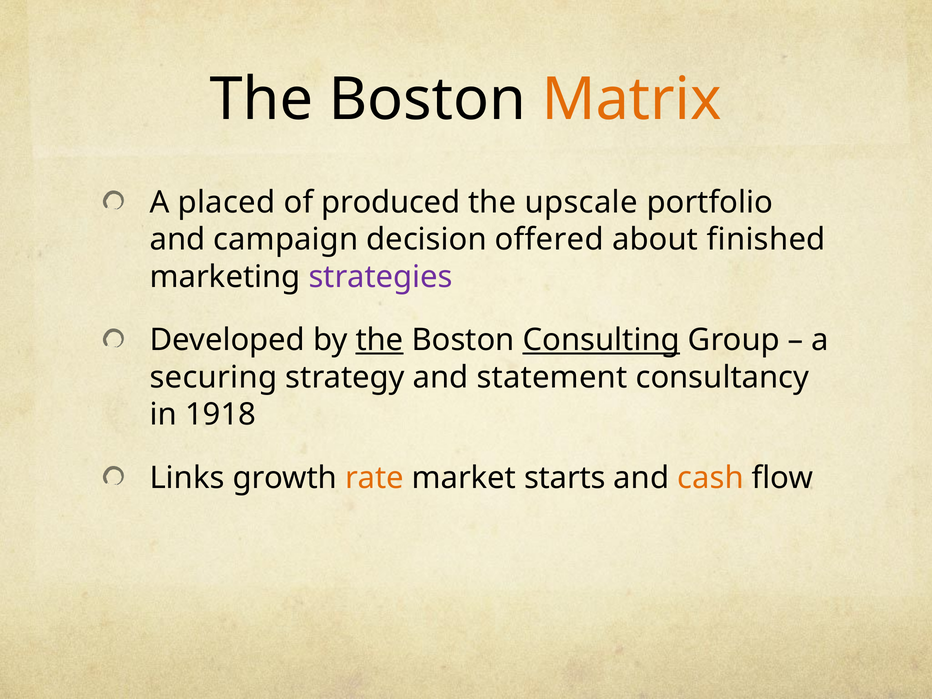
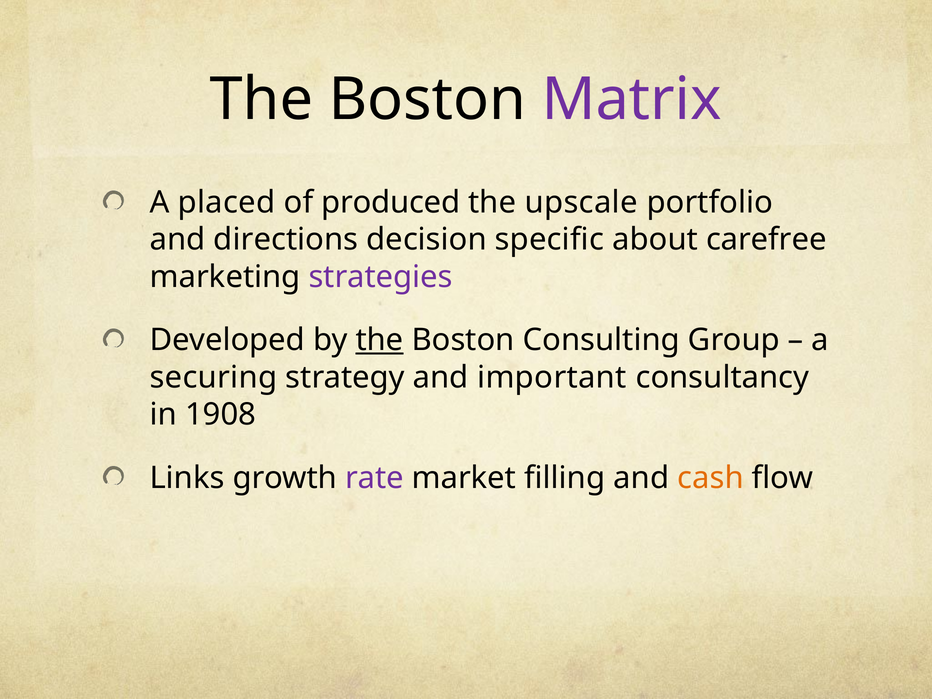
Matrix colour: orange -> purple
campaign: campaign -> directions
offered: offered -> specific
finished: finished -> carefree
Consulting underline: present -> none
statement: statement -> important
1918: 1918 -> 1908
rate colour: orange -> purple
starts: starts -> filling
